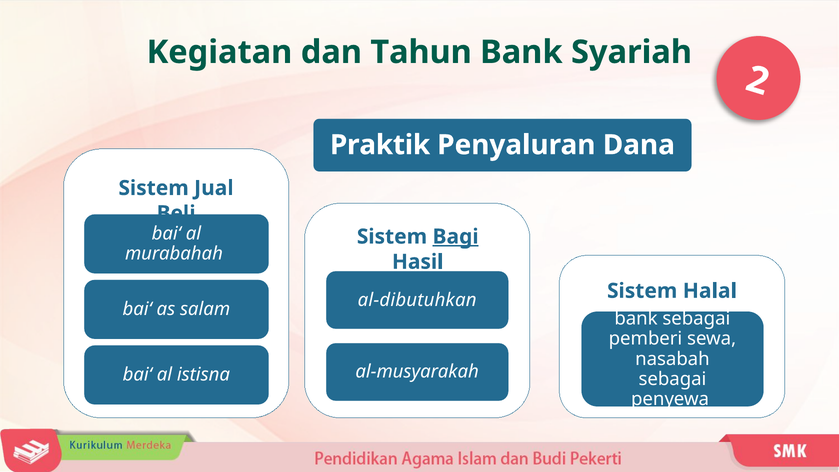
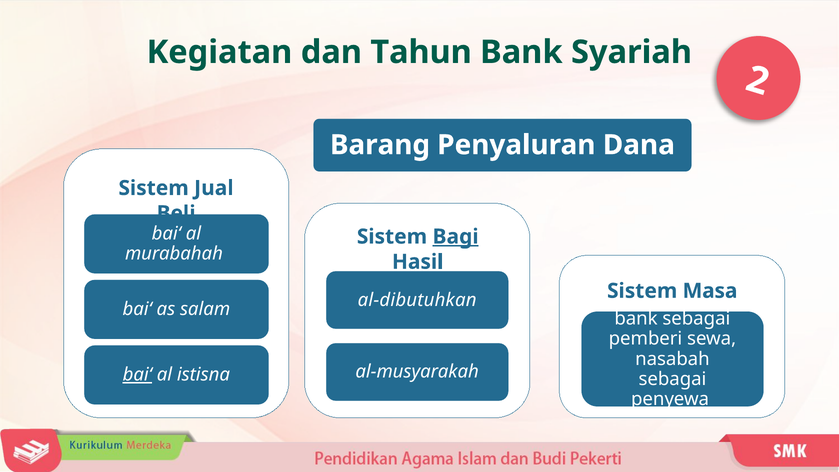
Praktik: Praktik -> Barang
Halal: Halal -> Masa
bai‘ at (137, 375) underline: none -> present
